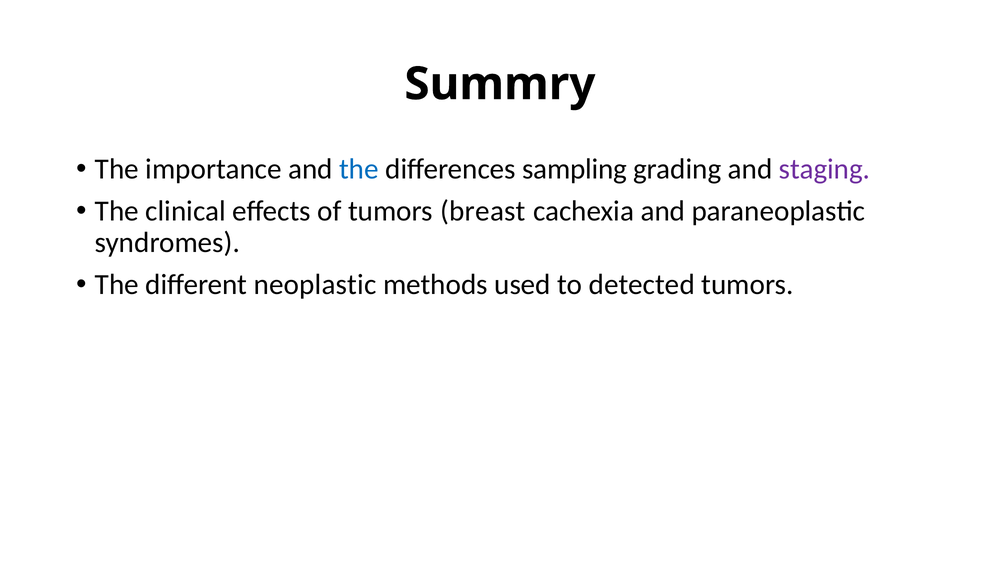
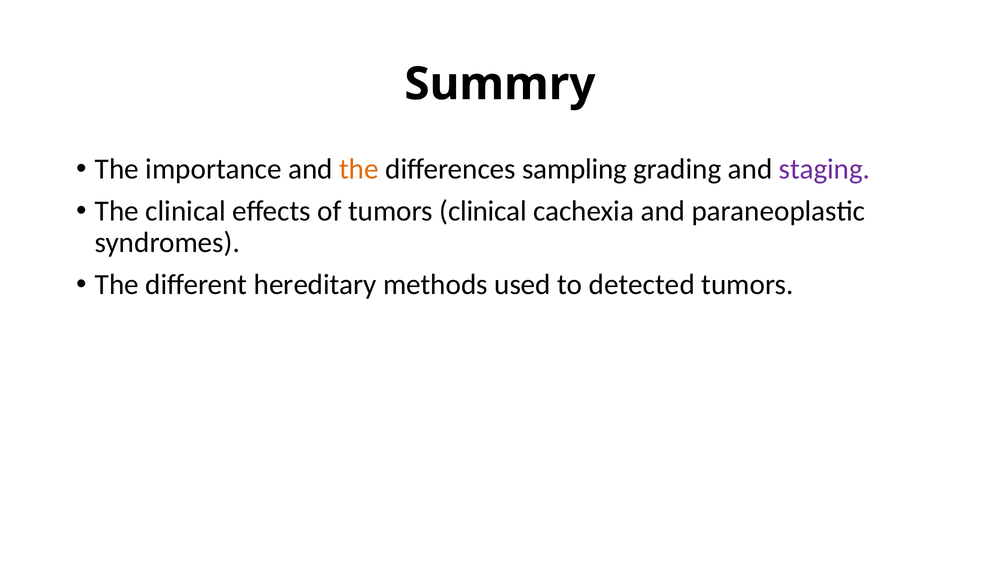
the at (359, 169) colour: blue -> orange
tumors breast: breast -> clinical
neoplastic: neoplastic -> hereditary
